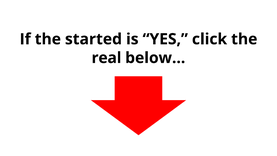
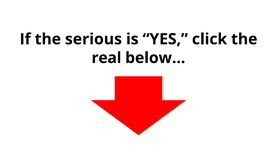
started: started -> serious
